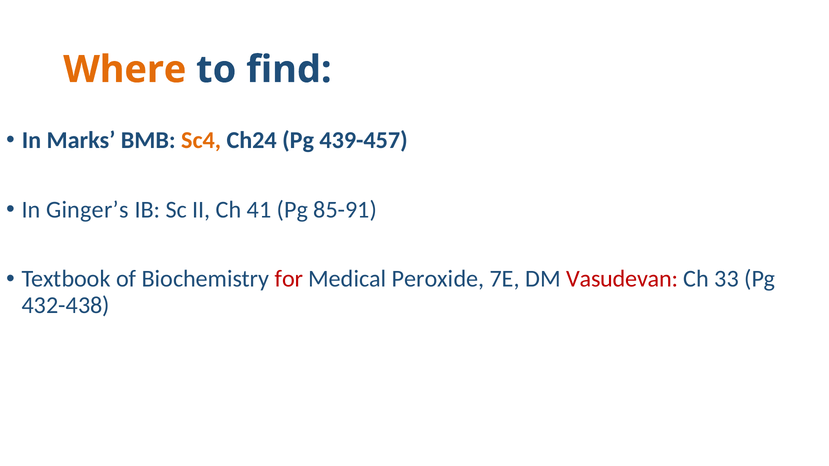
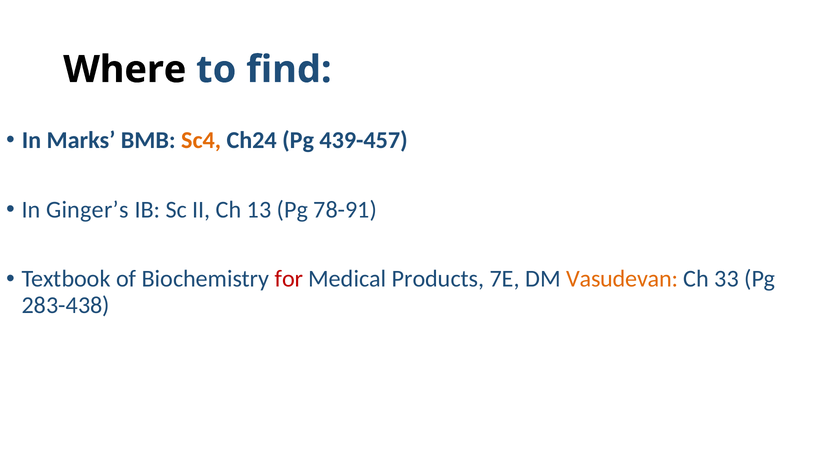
Where colour: orange -> black
41: 41 -> 13
85-91: 85-91 -> 78-91
Peroxide: Peroxide -> Products
Vasudevan colour: red -> orange
432-438: 432-438 -> 283-438
